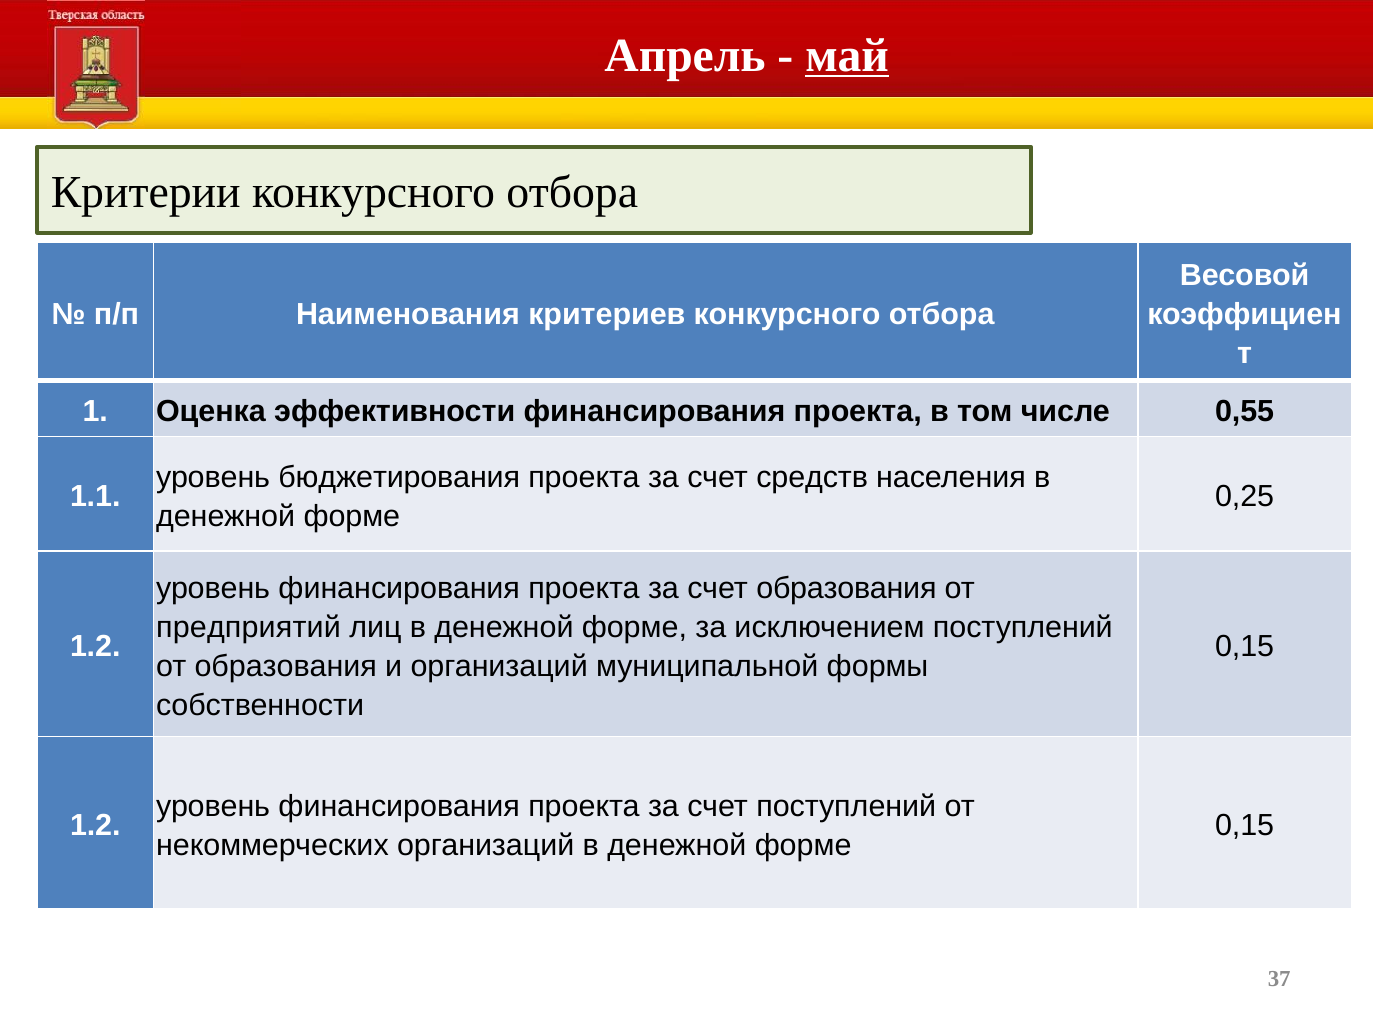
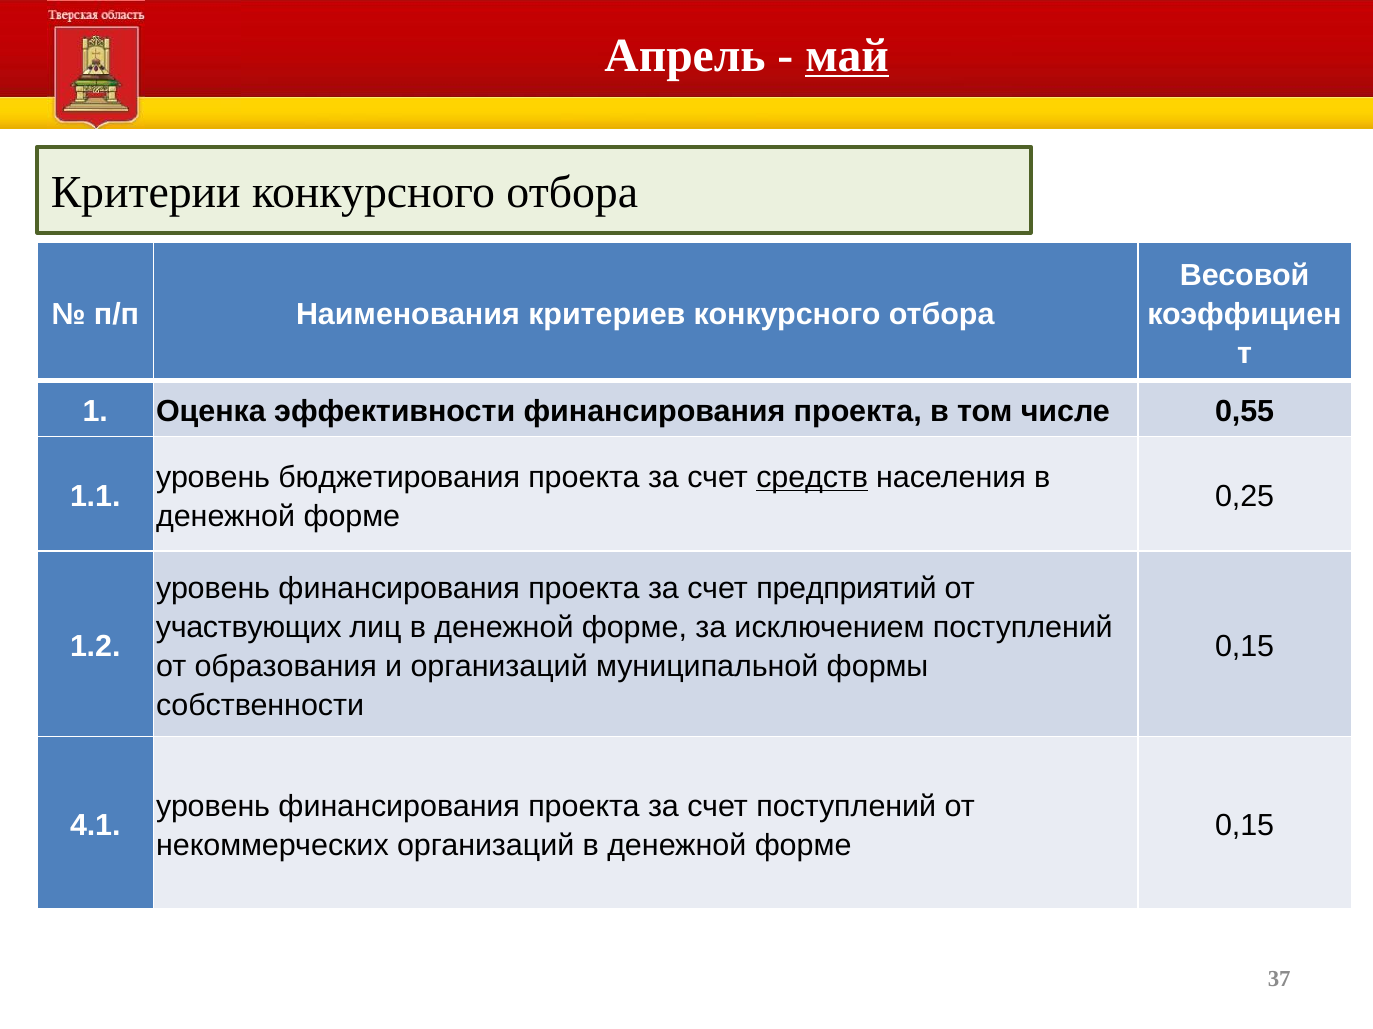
средств underline: none -> present
счет образования: образования -> предприятий
предприятий: предприятий -> участвующих
1.2 at (95, 826): 1.2 -> 4.1
